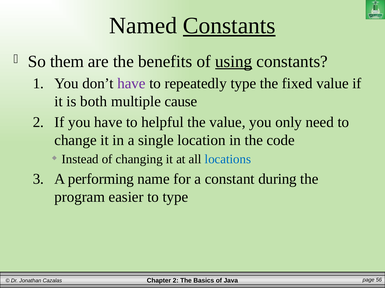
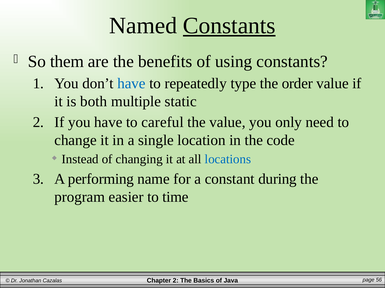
using underline: present -> none
have at (131, 84) colour: purple -> blue
fixed: fixed -> order
cause: cause -> static
helpful: helpful -> careful
to type: type -> time
